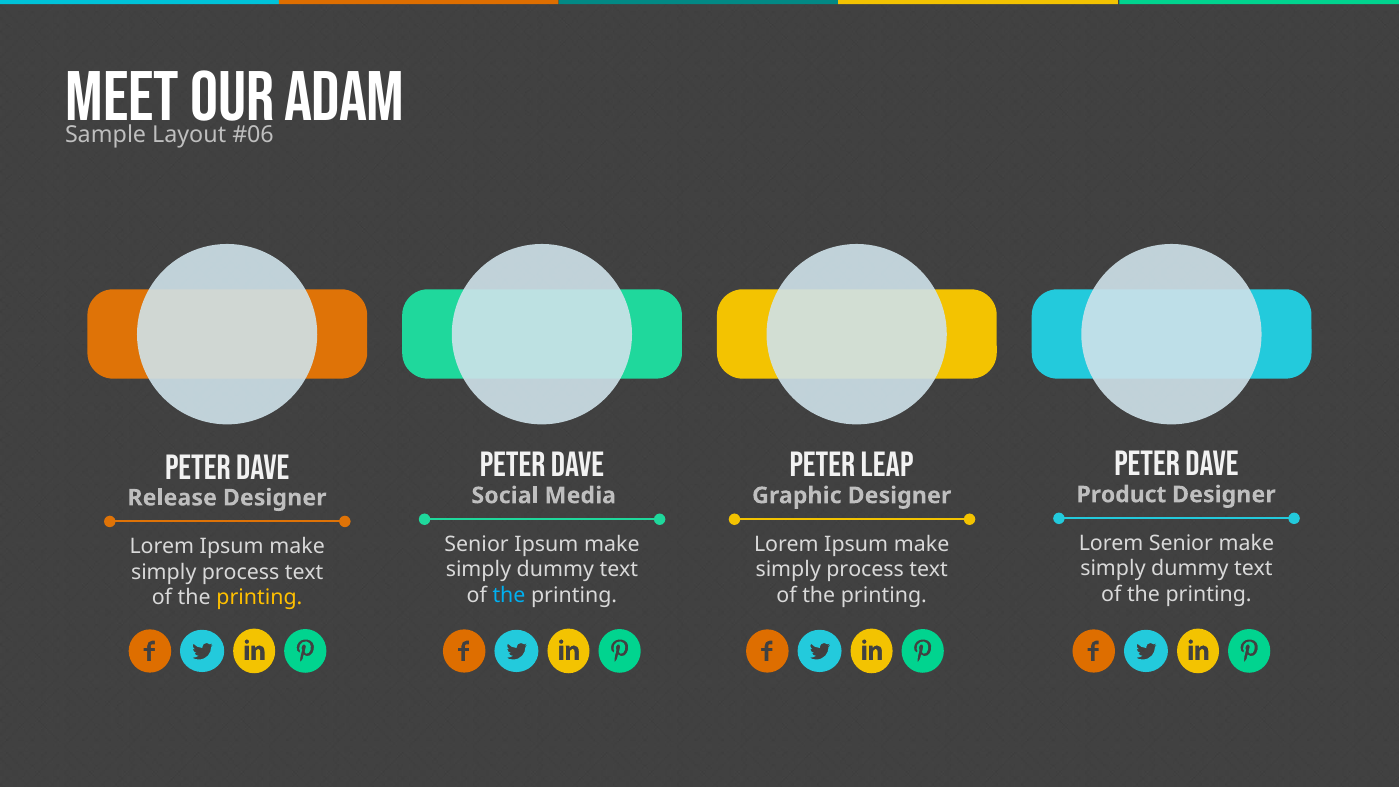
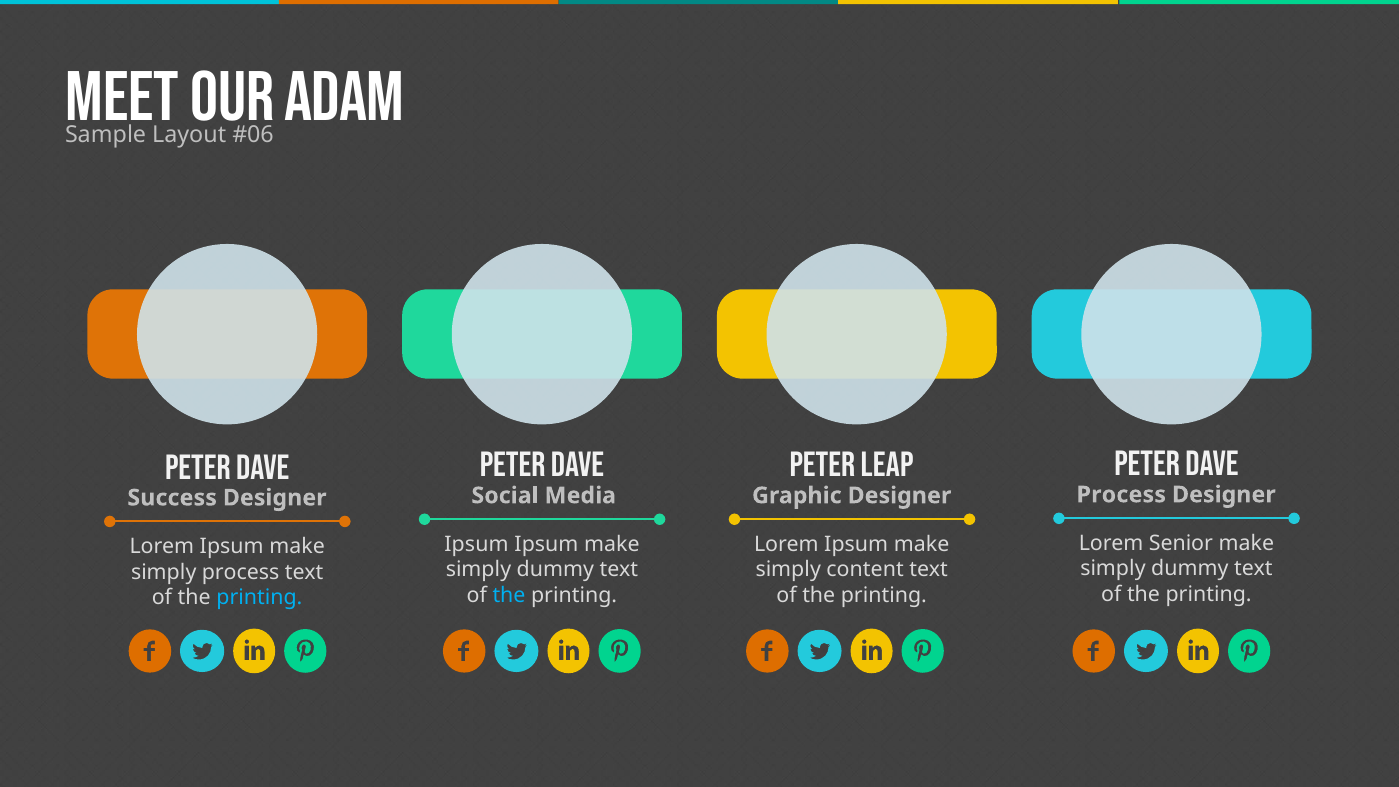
Product at (1121, 495): Product -> Process
Release: Release -> Success
Senior at (477, 544): Senior -> Ipsum
process at (865, 570): process -> content
printing at (259, 598) colour: yellow -> light blue
